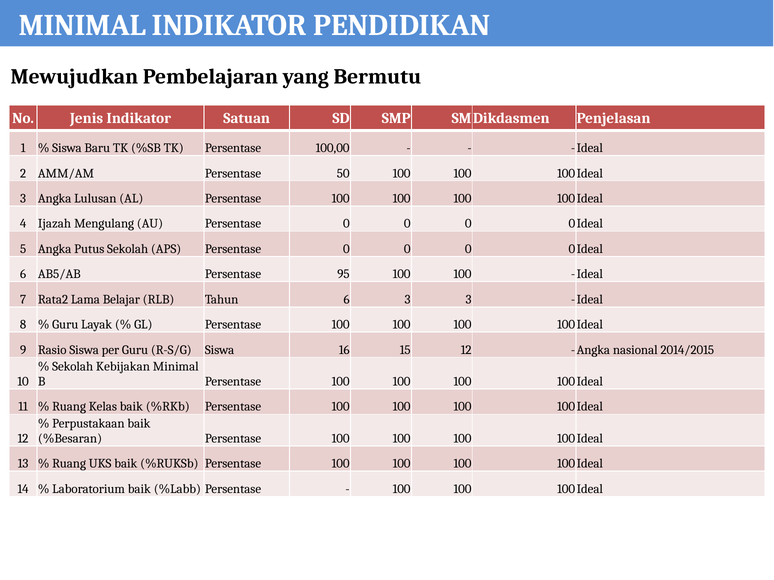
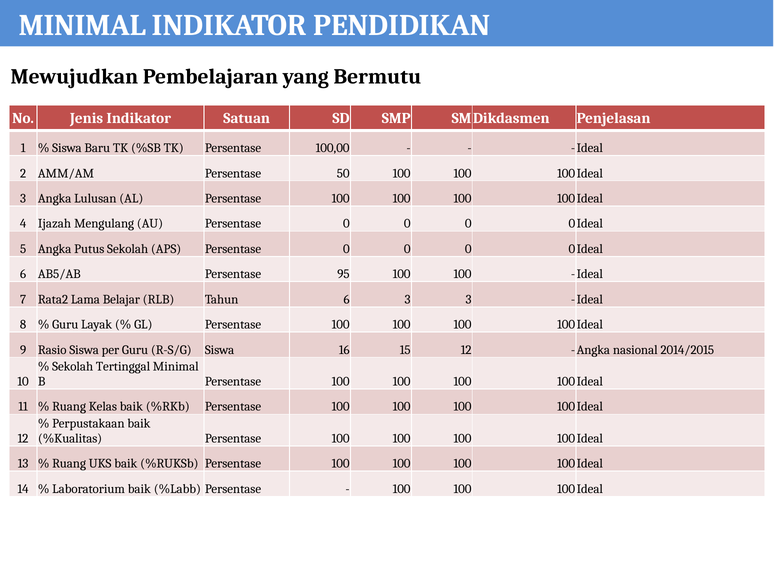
Kebijakan: Kebijakan -> Tertinggal
%Besaran: %Besaran -> %Kualitas
